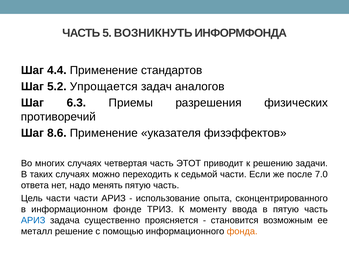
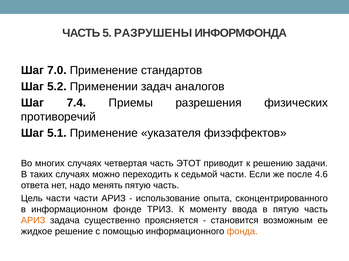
ВОЗНИКНУТЬ: ВОЗНИКНУТЬ -> РАЗРУШЕНЫ
4.4: 4.4 -> 7.0
Упрощается: Упрощается -> Применении
6.3: 6.3 -> 7.4
8.6: 8.6 -> 5.1
7.0: 7.0 -> 4.6
АРИЗ at (33, 221) colour: blue -> orange
металл: металл -> жидкое
